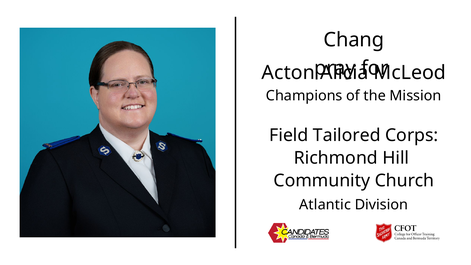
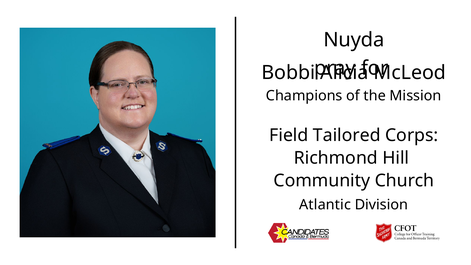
Chang: Chang -> Nuyda
Acton: Acton -> Bobbi
